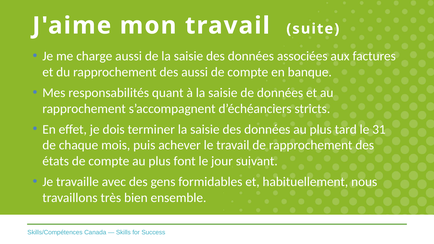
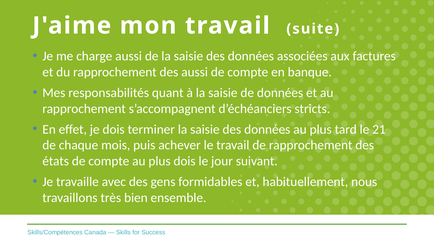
31: 31 -> 21
plus font: font -> dois
